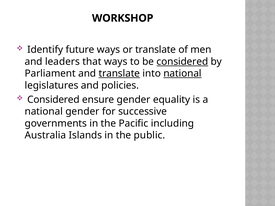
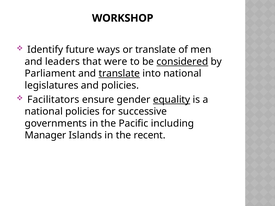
that ways: ways -> were
national at (182, 74) underline: present -> none
Considered at (53, 100): Considered -> Facilitators
equality underline: none -> present
national gender: gender -> policies
Australia: Australia -> Manager
public: public -> recent
